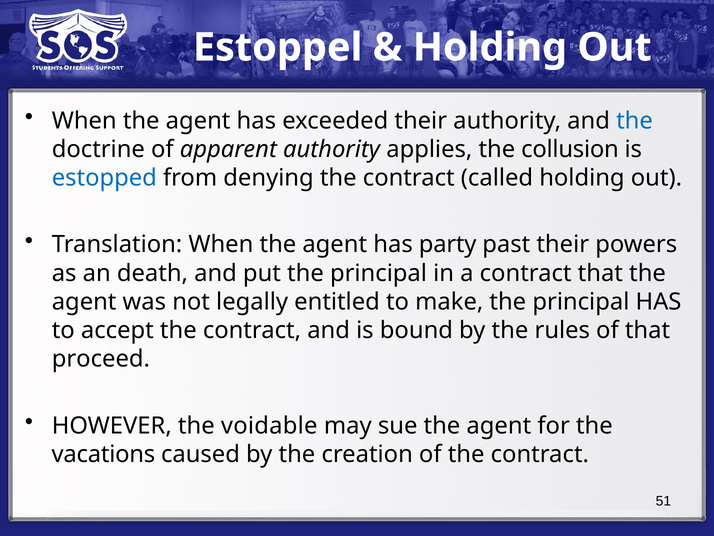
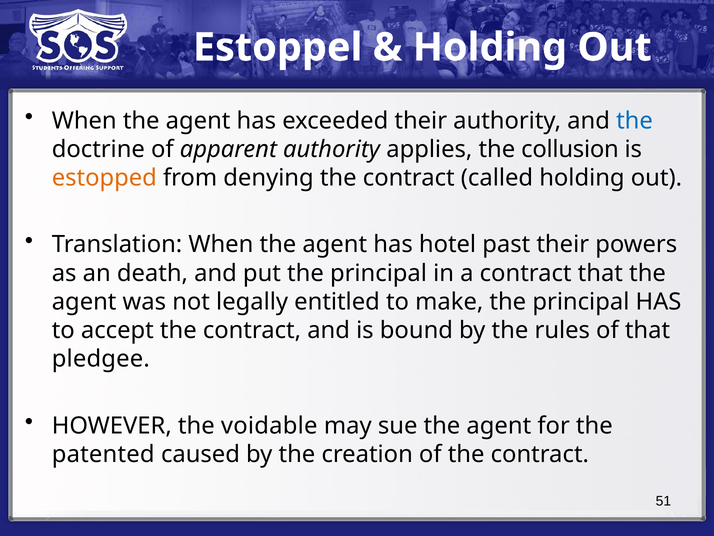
estopped colour: blue -> orange
party: party -> hotel
proceed: proceed -> pledgee
vacations: vacations -> patented
